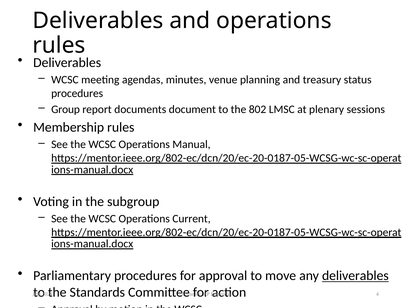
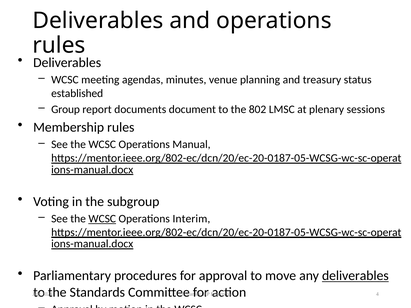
procedures at (77, 93): procedures -> established
WCSC at (102, 219) underline: none -> present
Current: Current -> Interim
